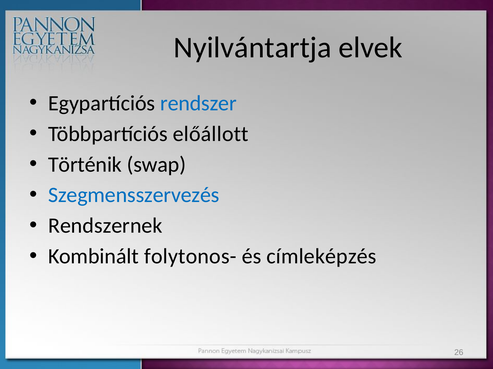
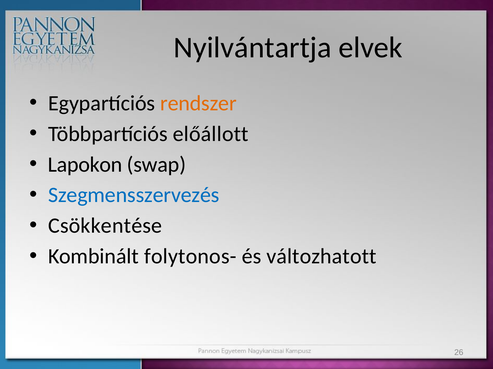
rendszer colour: blue -> orange
Történik: Történik -> Lapokon
Rendszernek: Rendszernek -> Csökkentése
címleképzés: címleképzés -> változhatott
